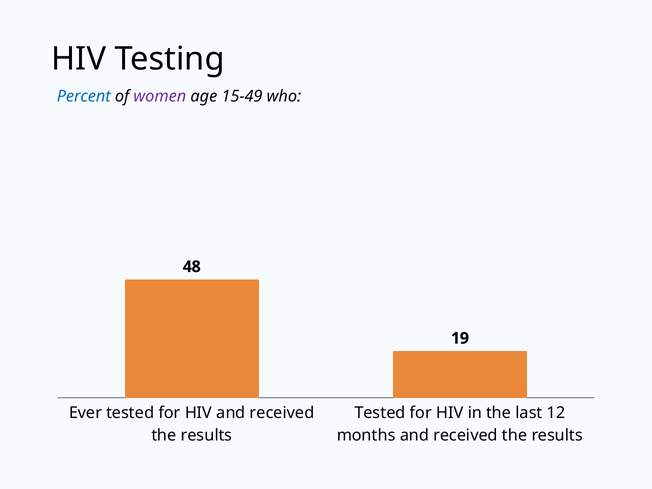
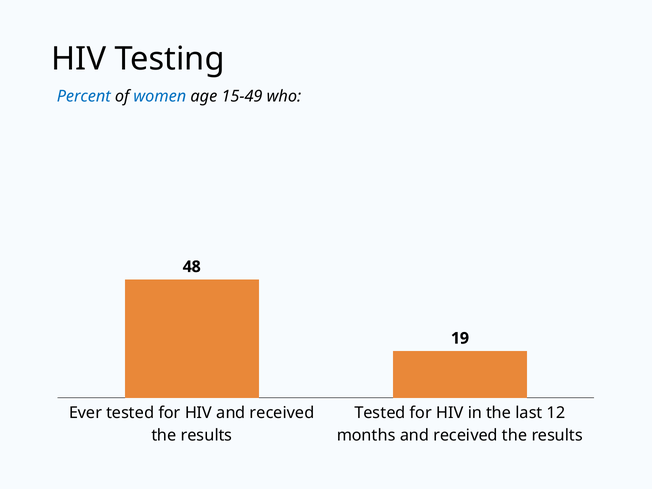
women colour: purple -> blue
